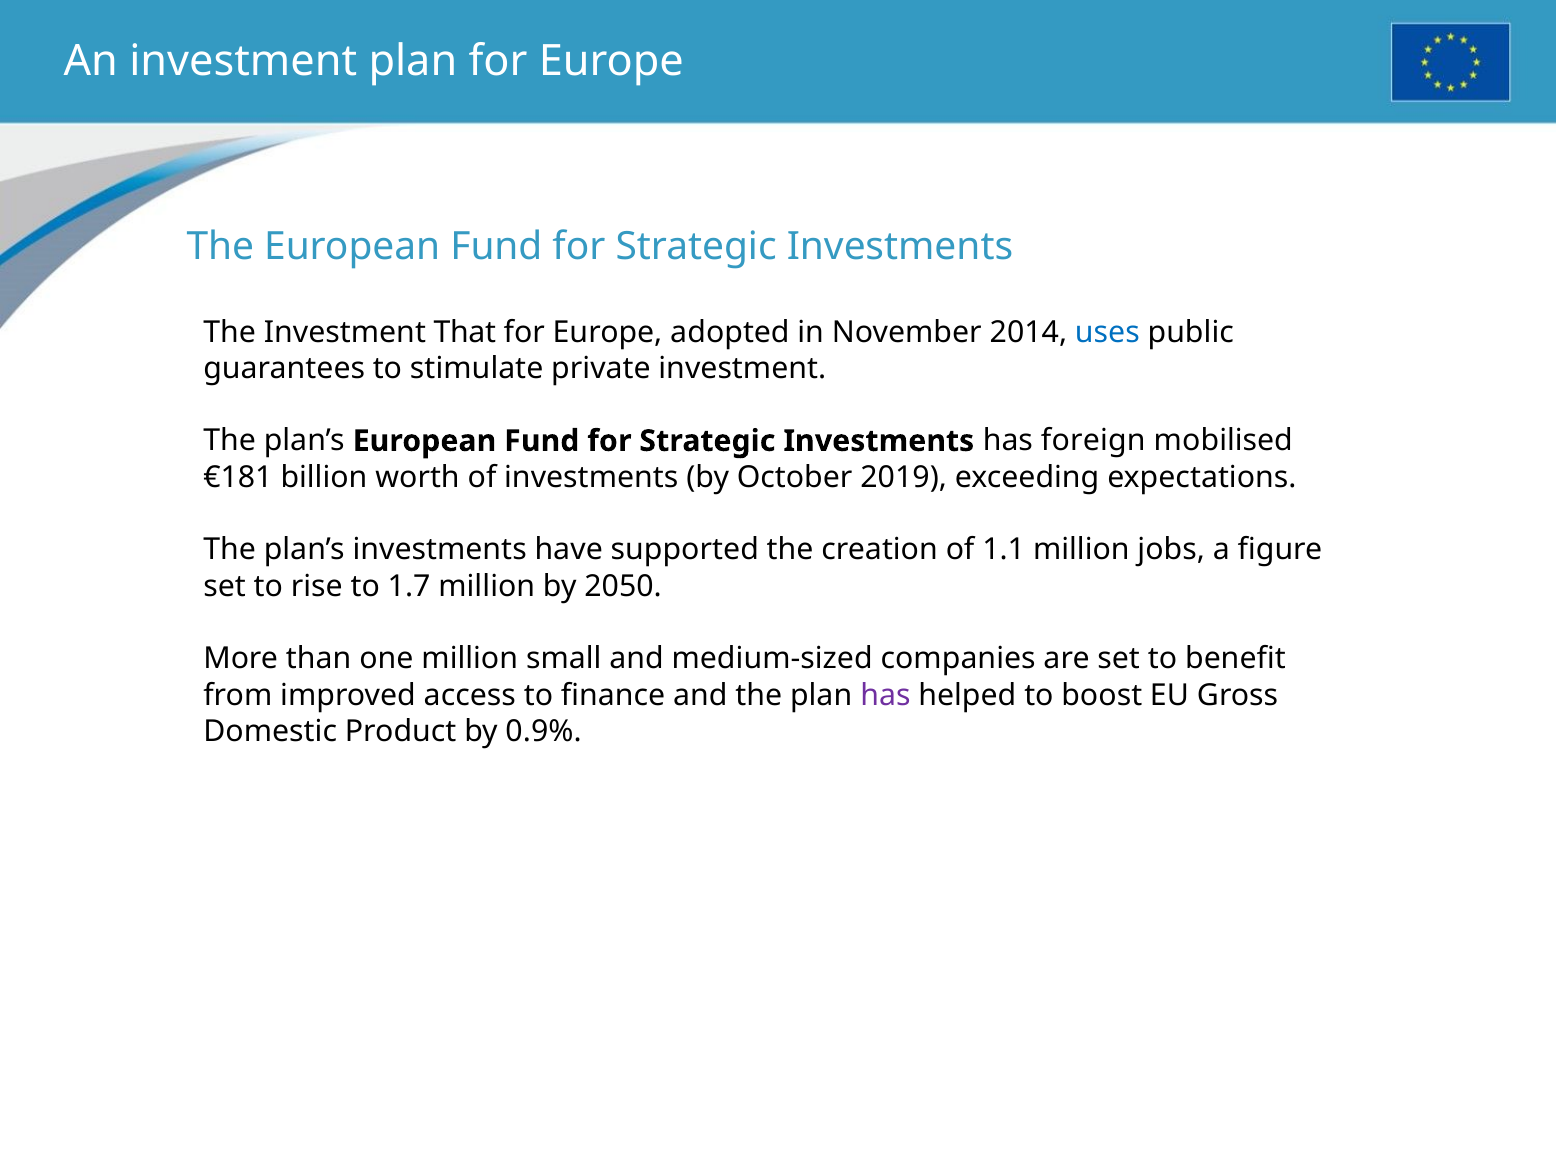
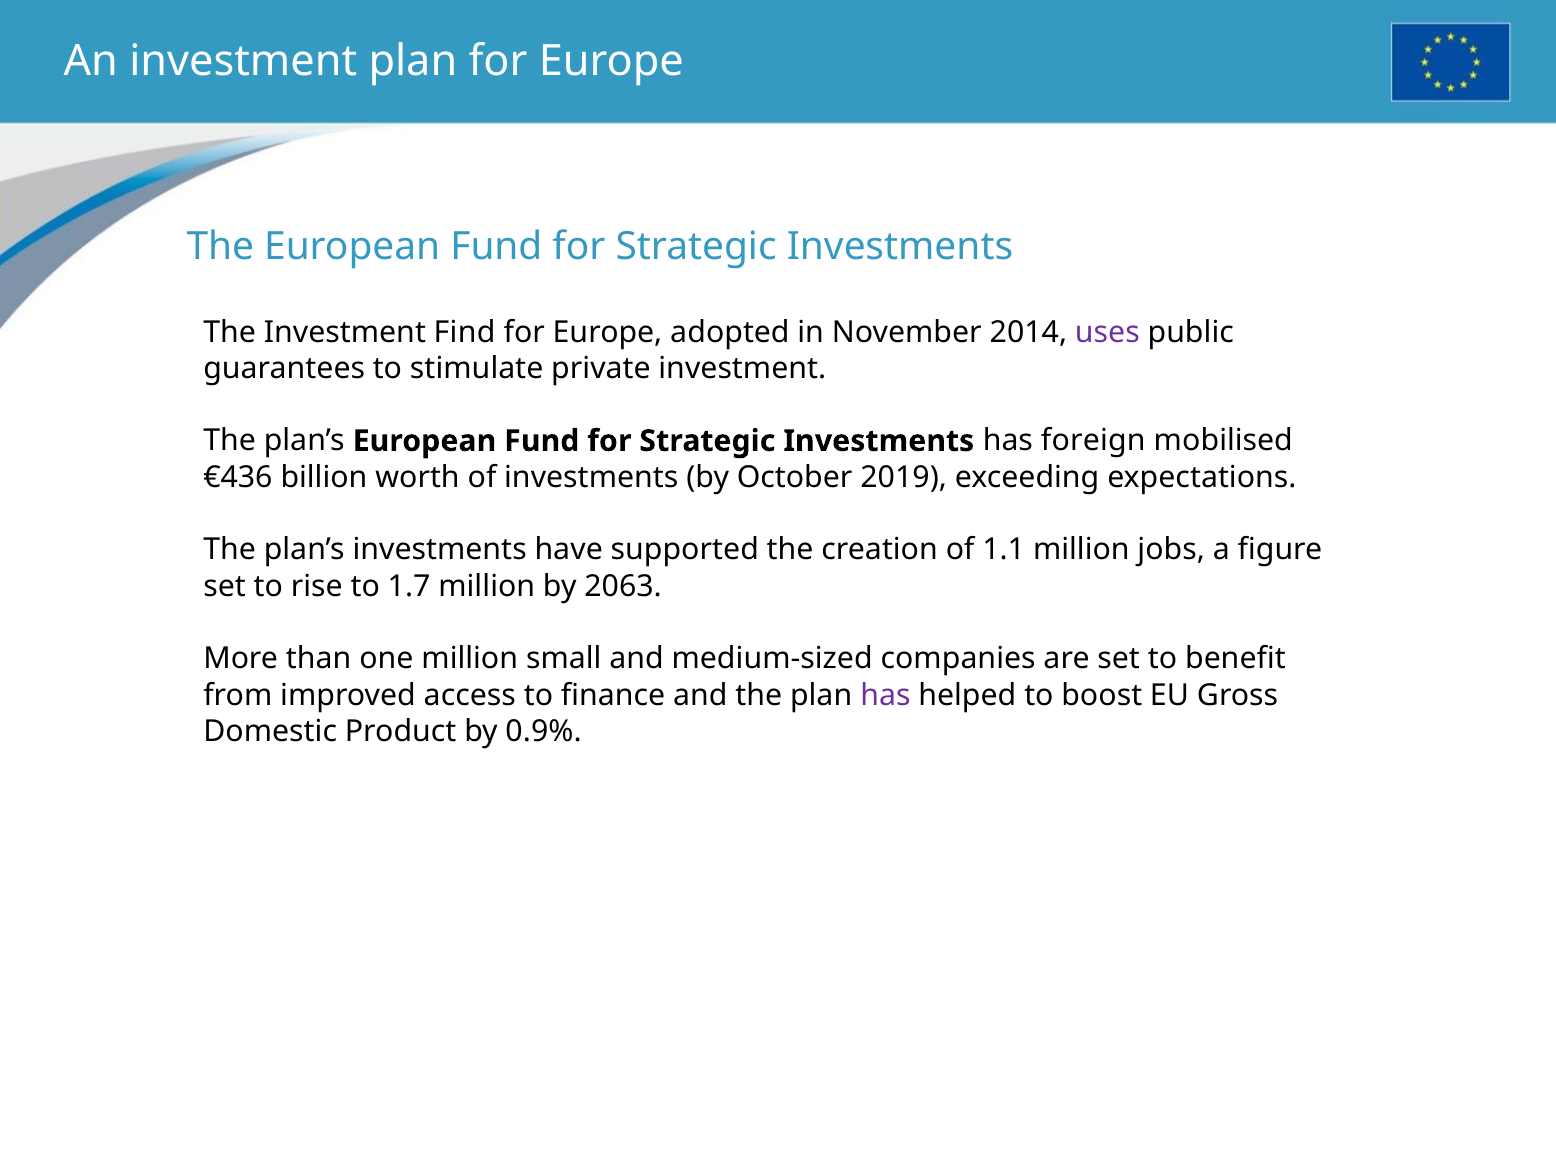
That: That -> Find
uses colour: blue -> purple
€181: €181 -> €436
2050: 2050 -> 2063
